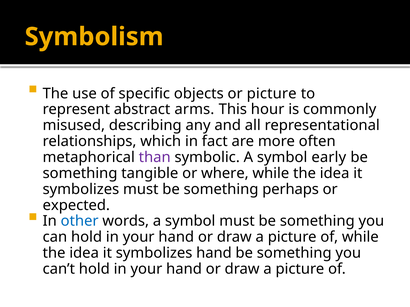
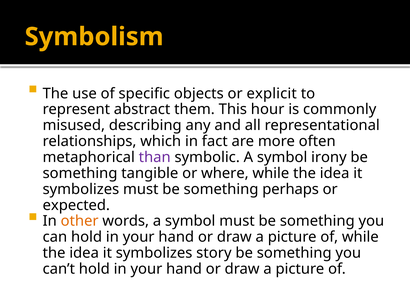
or picture: picture -> explicit
arms: arms -> them
early: early -> irony
other colour: blue -> orange
symbolizes hand: hand -> story
